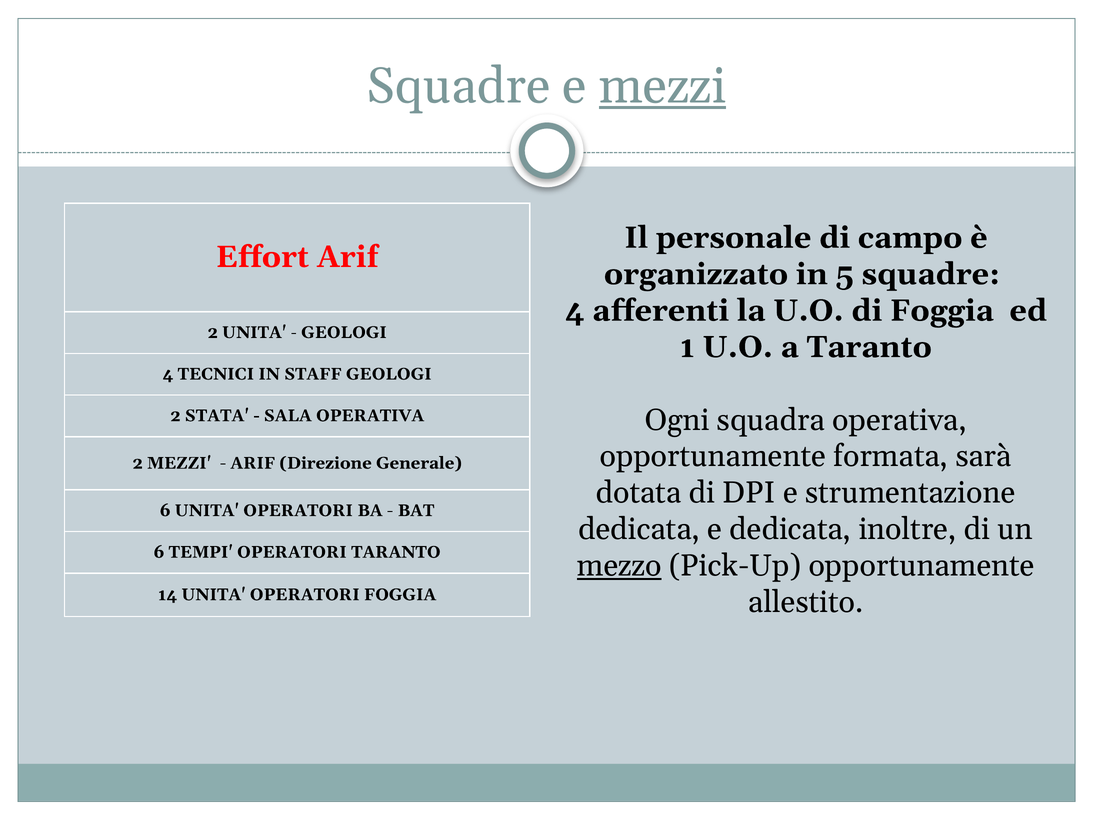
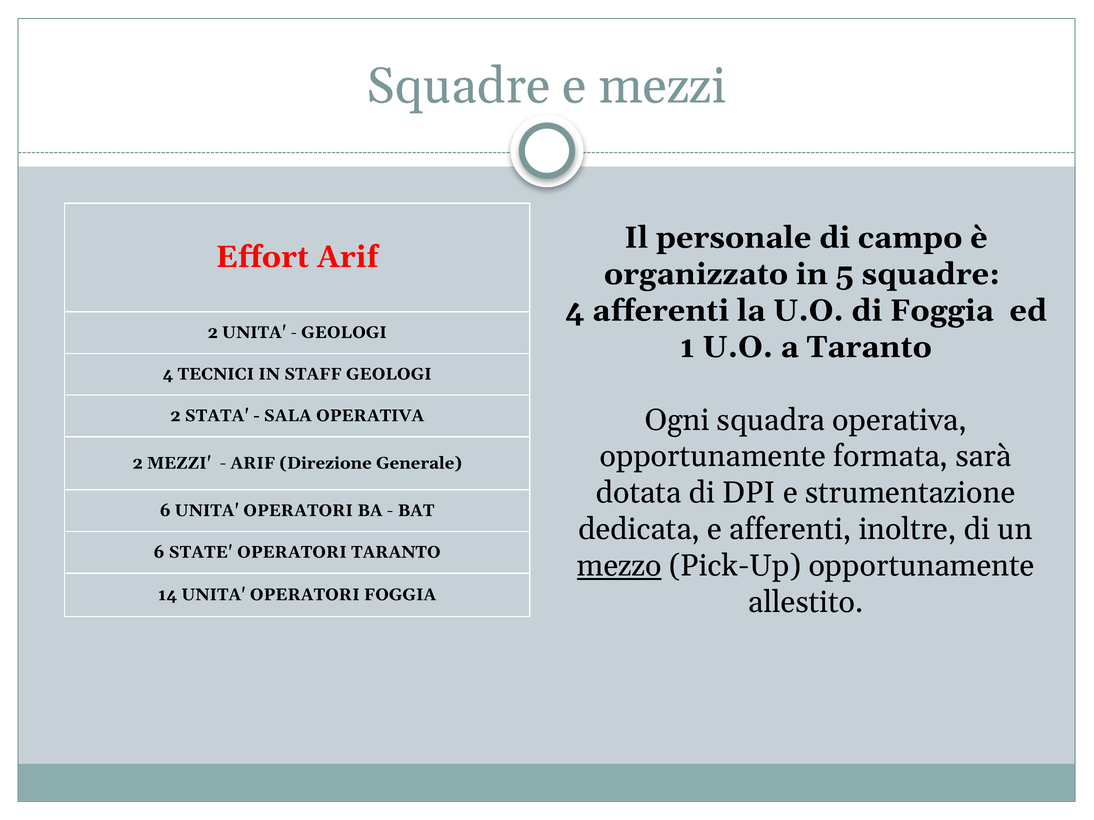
mezzi at (663, 86) underline: present -> none
e dedicata: dedicata -> afferenti
TEMPI: TEMPI -> STATE
